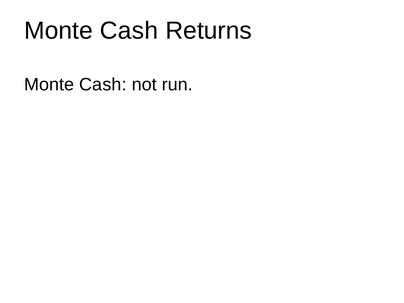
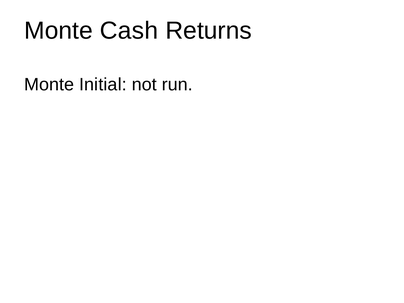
Cash at (103, 85): Cash -> Initial
